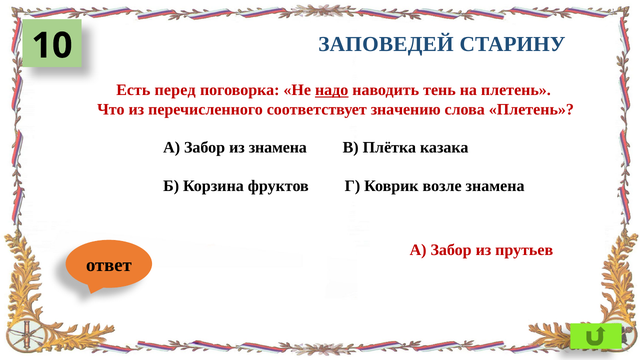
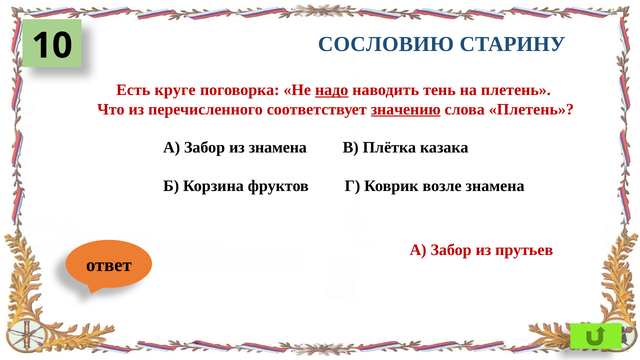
ЗАПОВЕДЕЙ: ЗАПОВЕДЕЙ -> СОСЛОВИЮ
перед: перед -> круге
значению underline: none -> present
